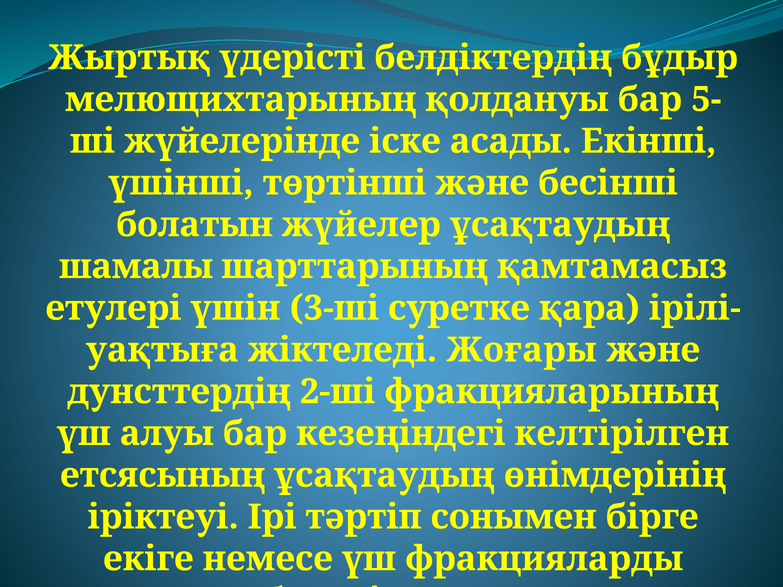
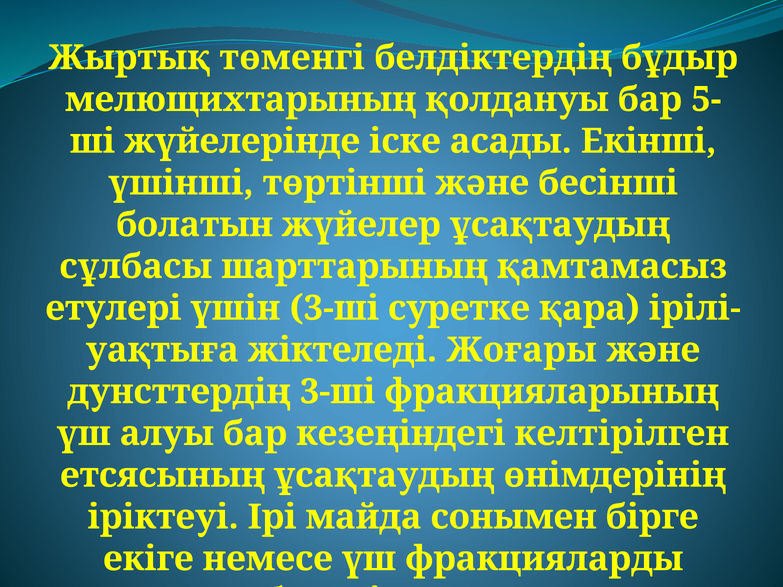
үдерiстi: үдерiстi -> төменгi
шамалы: шамалы -> сұлбасы
дунсттердiң 2-шi: 2-шi -> 3-шi
тәртiп: тәртiп -> майда
